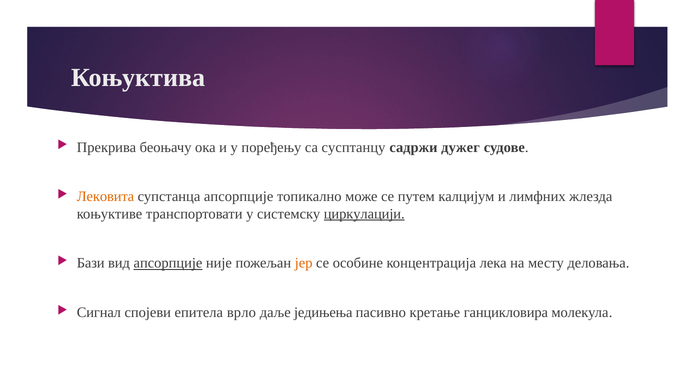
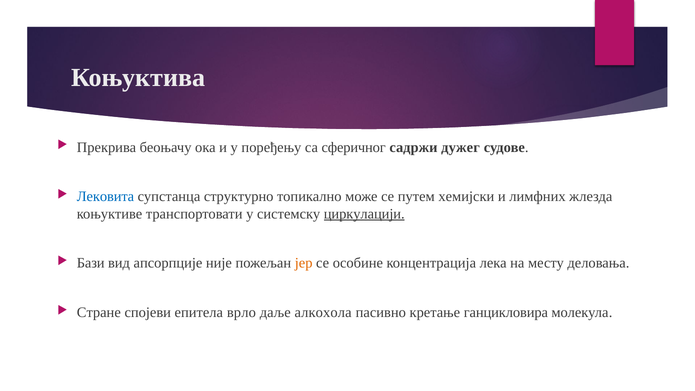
сусптанцу: сусптанцу -> сферичног
Лековита colour: orange -> blue
супстанца апсорпције: апсорпције -> структурно
калцијум: калцијум -> хемијски
апсорпције at (168, 263) underline: present -> none
Сигнал: Сигнал -> Стране
једињења: једињења -> алкохола
